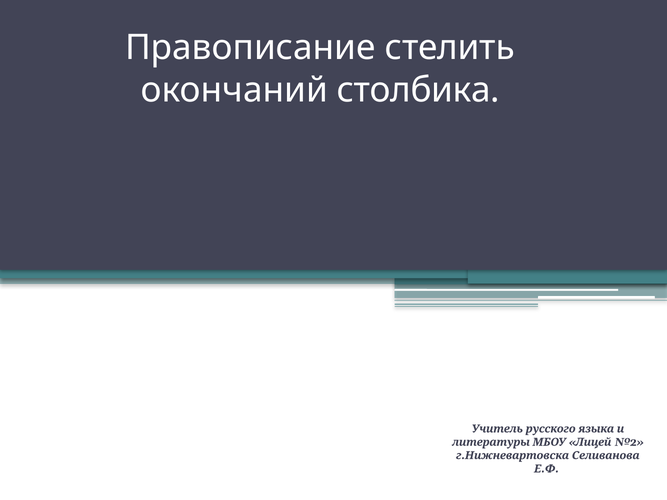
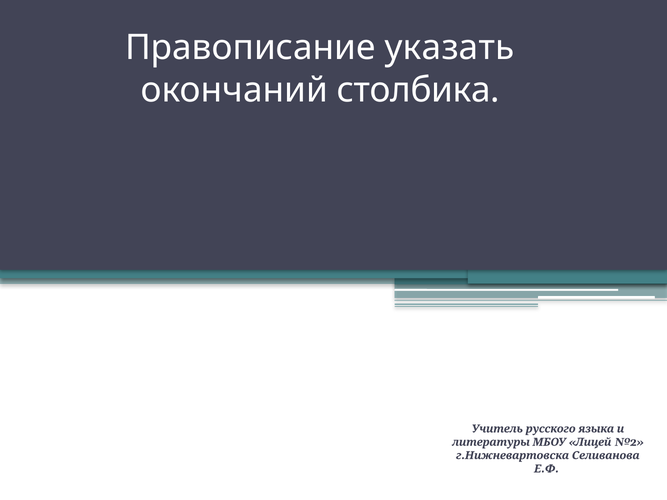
стелить: стелить -> указать
